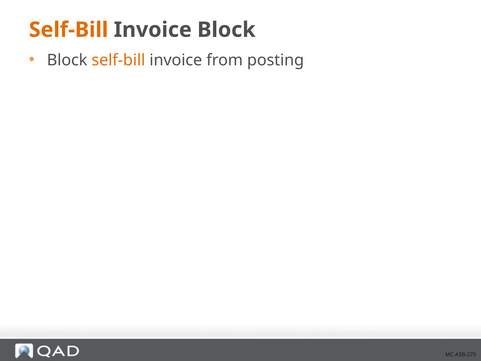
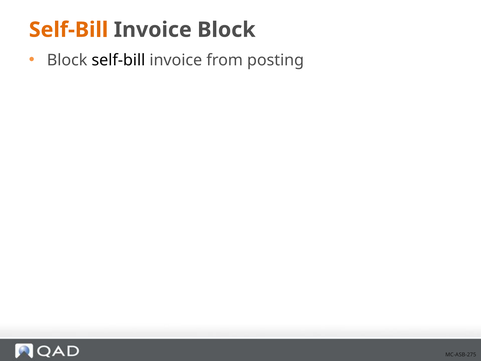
self-bill at (118, 60) colour: orange -> black
